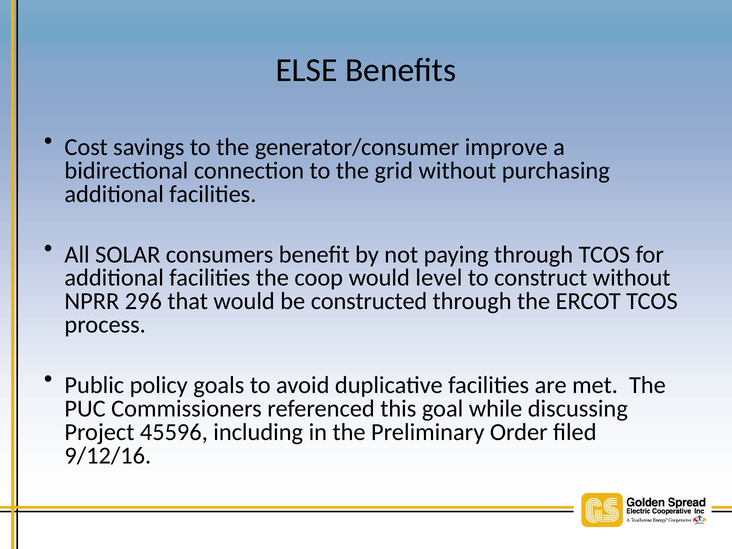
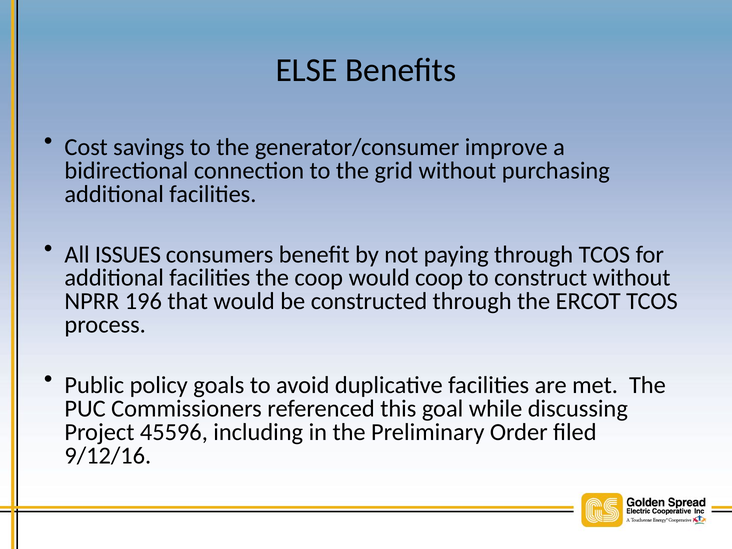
SOLAR: SOLAR -> ISSUES
would level: level -> coop
296: 296 -> 196
